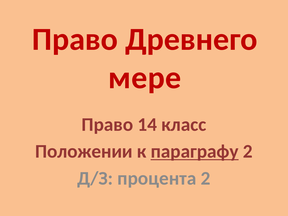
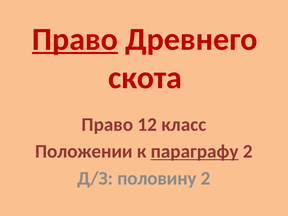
Право at (75, 39) underline: none -> present
мере: мере -> скота
14: 14 -> 12
процента: процента -> половину
